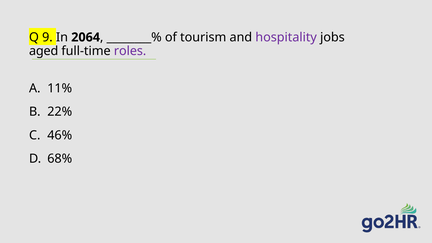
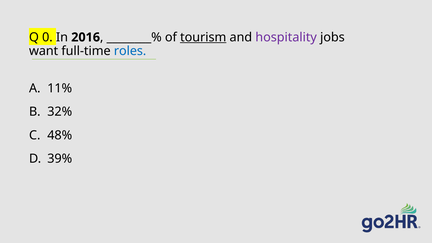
9: 9 -> 0
2064: 2064 -> 2016
tourism underline: none -> present
aged: aged -> want
roles colour: purple -> blue
22%: 22% -> 32%
46%: 46% -> 48%
68%: 68% -> 39%
